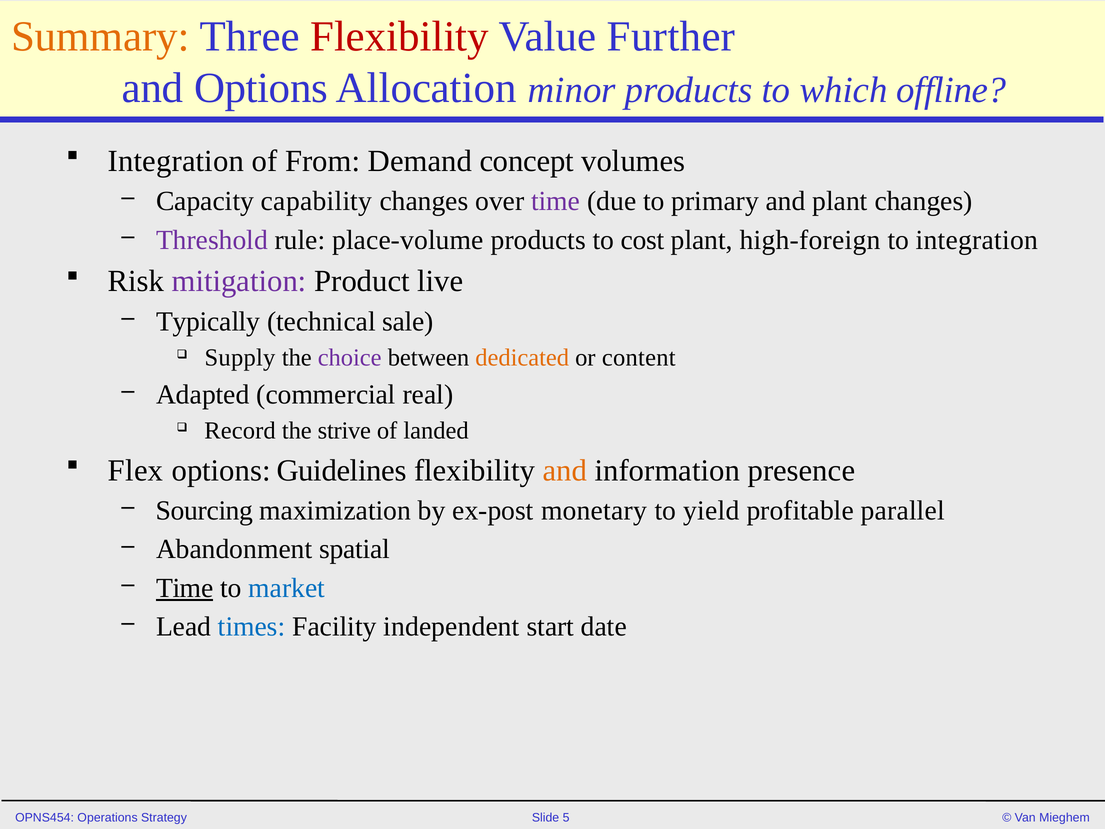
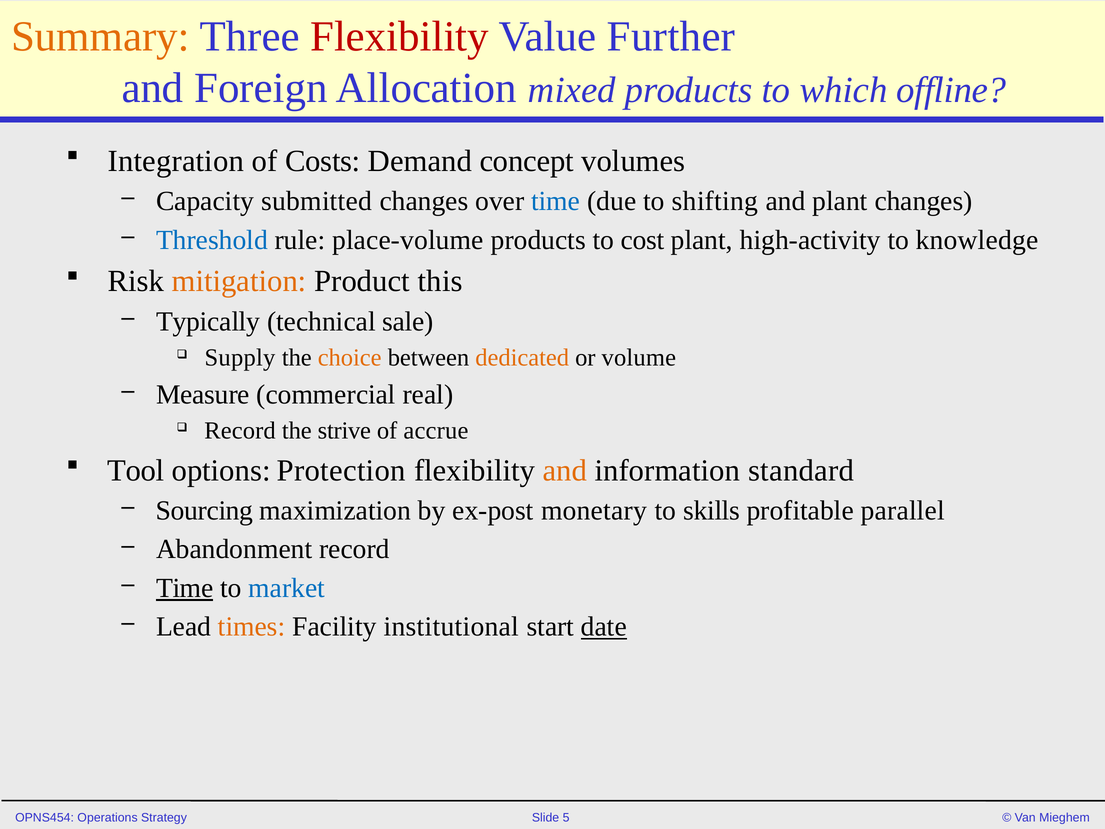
and Options: Options -> Foreign
minor: minor -> mixed
From: From -> Costs
capability: capability -> submitted
time at (556, 201) colour: purple -> blue
primary: primary -> shifting
Threshold colour: purple -> blue
high-foreign: high-foreign -> high-activity
to integration: integration -> knowledge
mitigation colour: purple -> orange
live: live -> this
choice colour: purple -> orange
content: content -> volume
Adapted: Adapted -> Measure
landed: landed -> accrue
Flex: Flex -> Tool
Guidelines: Guidelines -> Protection
presence: presence -> standard
yield: yield -> skills
Abandonment spatial: spatial -> record
times colour: blue -> orange
independent: independent -> institutional
date underline: none -> present
